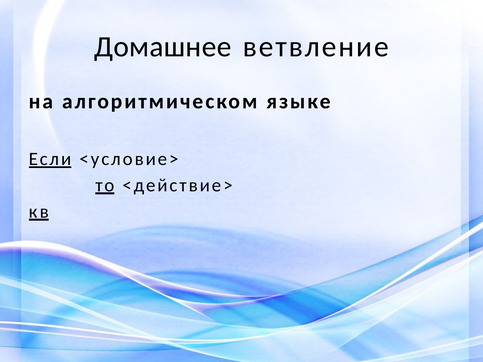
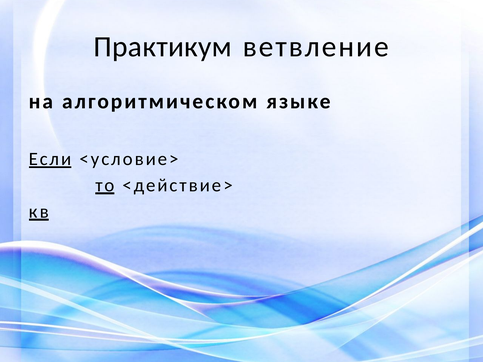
Домашнее: Домашнее -> Практикум
